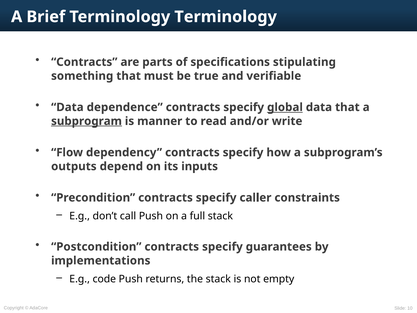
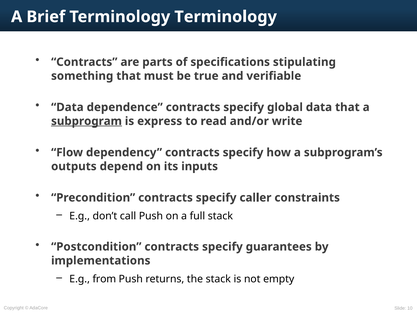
global underline: present -> none
manner: manner -> express
code: code -> from
